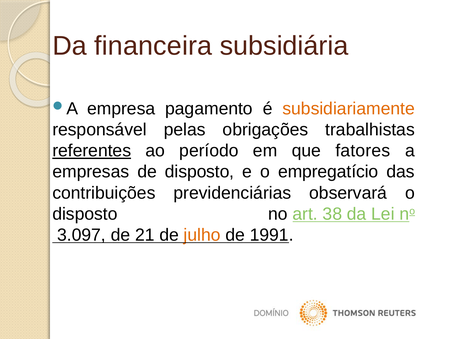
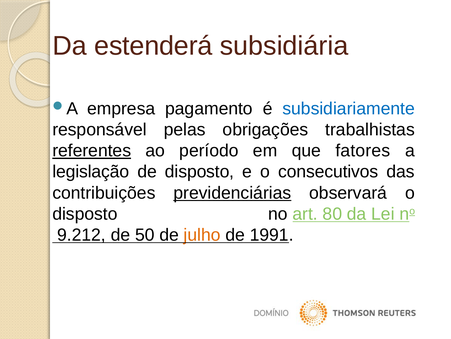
financeira: financeira -> estenderá
subsidiariamente colour: orange -> blue
empresas: empresas -> legislação
empregatício: empregatício -> consecutivos
previdenciárias underline: none -> present
38: 38 -> 80
3.097: 3.097 -> 9.212
21: 21 -> 50
